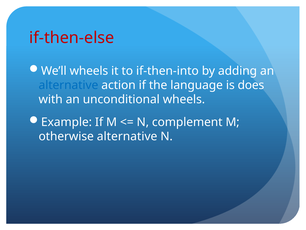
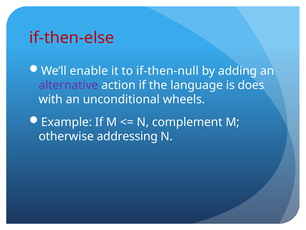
We’ll wheels: wheels -> enable
if-then-into: if-then-into -> if-then-null
alternative at (68, 85) colour: blue -> purple
otherwise alternative: alternative -> addressing
